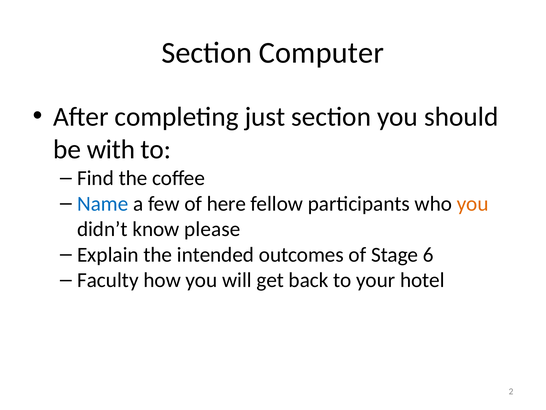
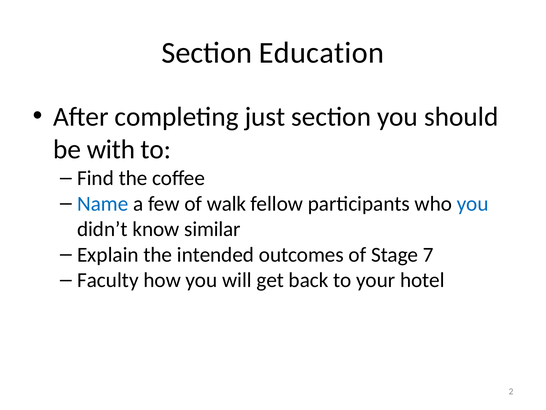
Computer: Computer -> Education
here: here -> walk
you at (473, 203) colour: orange -> blue
please: please -> similar
6: 6 -> 7
